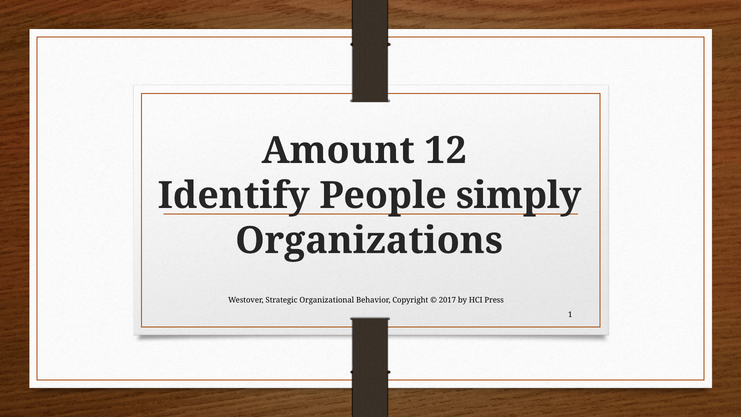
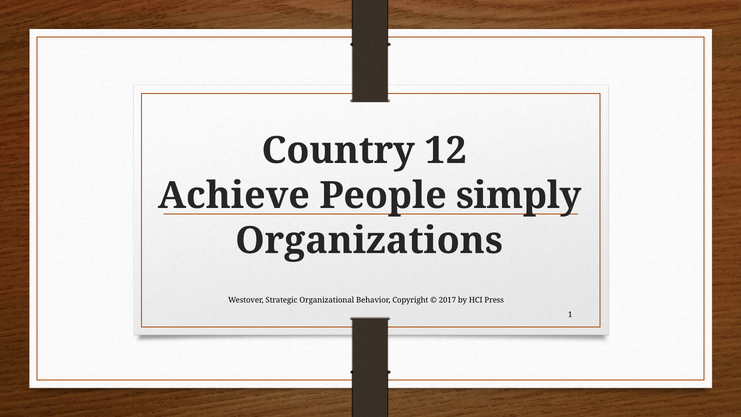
Amount: Amount -> Country
Identify: Identify -> Achieve
